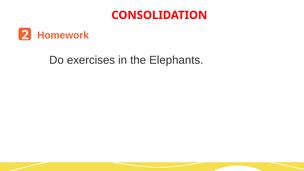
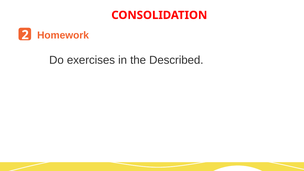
Elephants: Elephants -> Described
